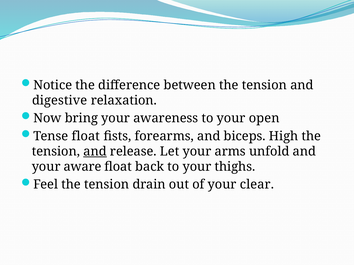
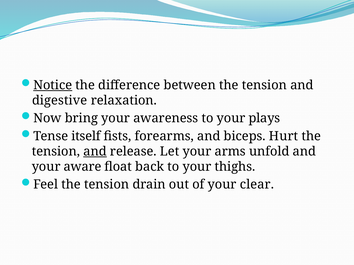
Notice underline: none -> present
open: open -> plays
Tense float: float -> itself
High: High -> Hurt
